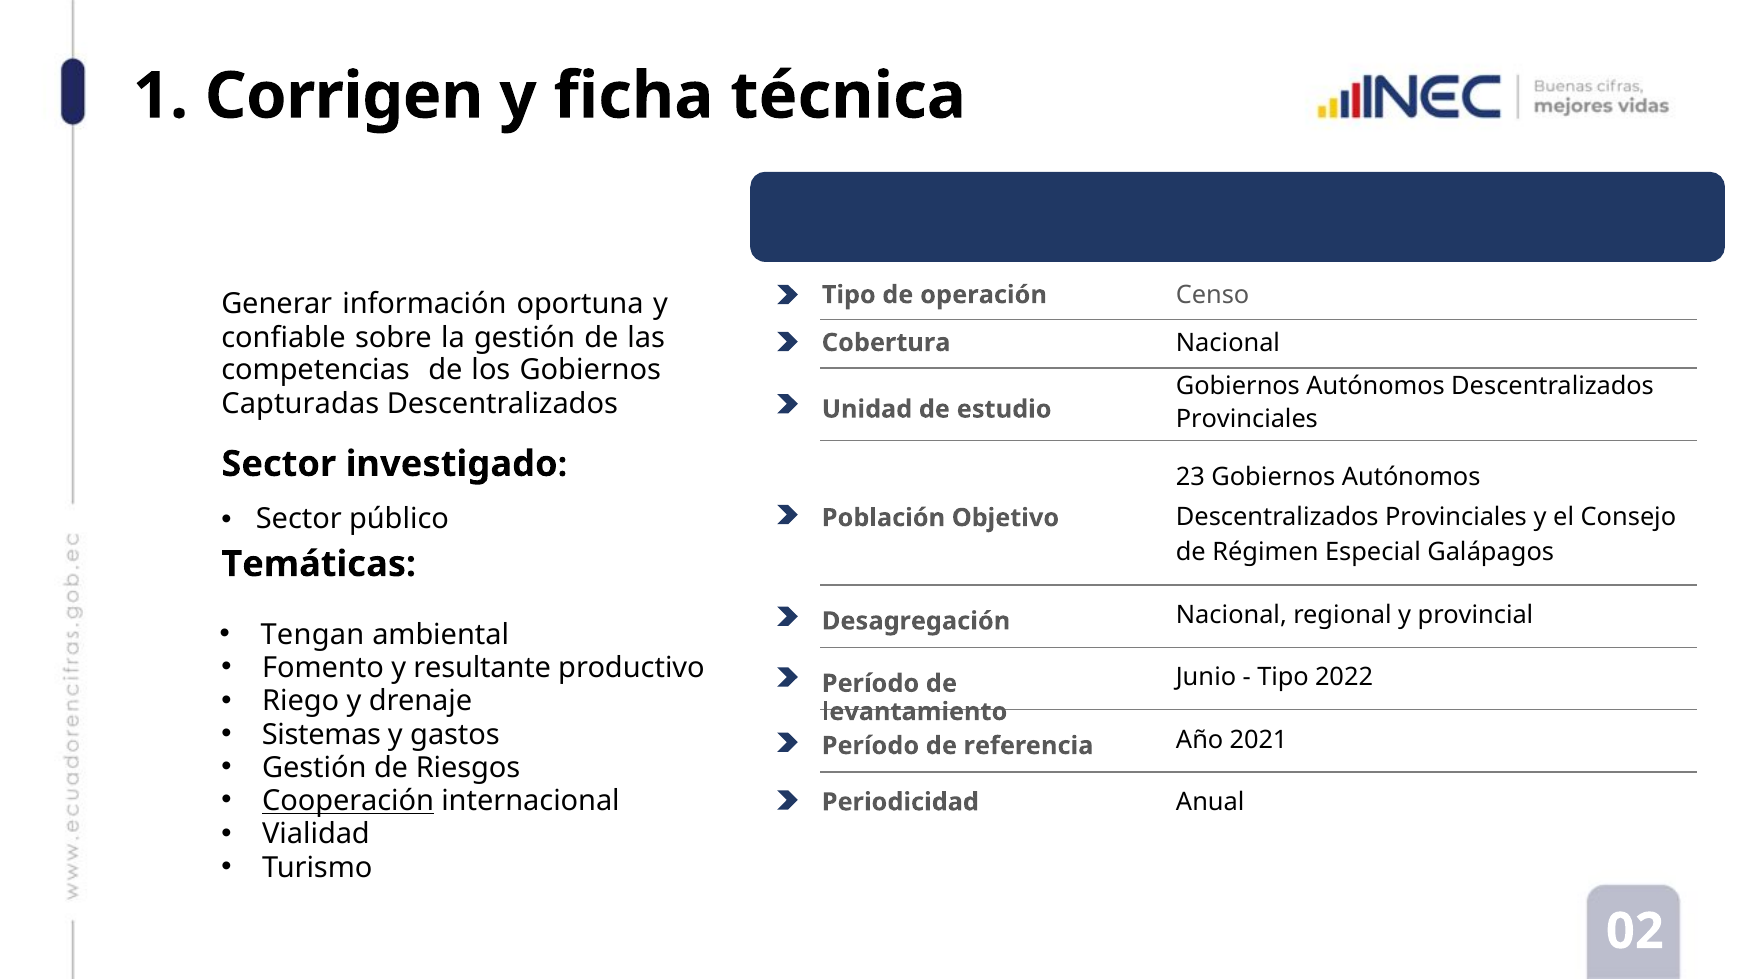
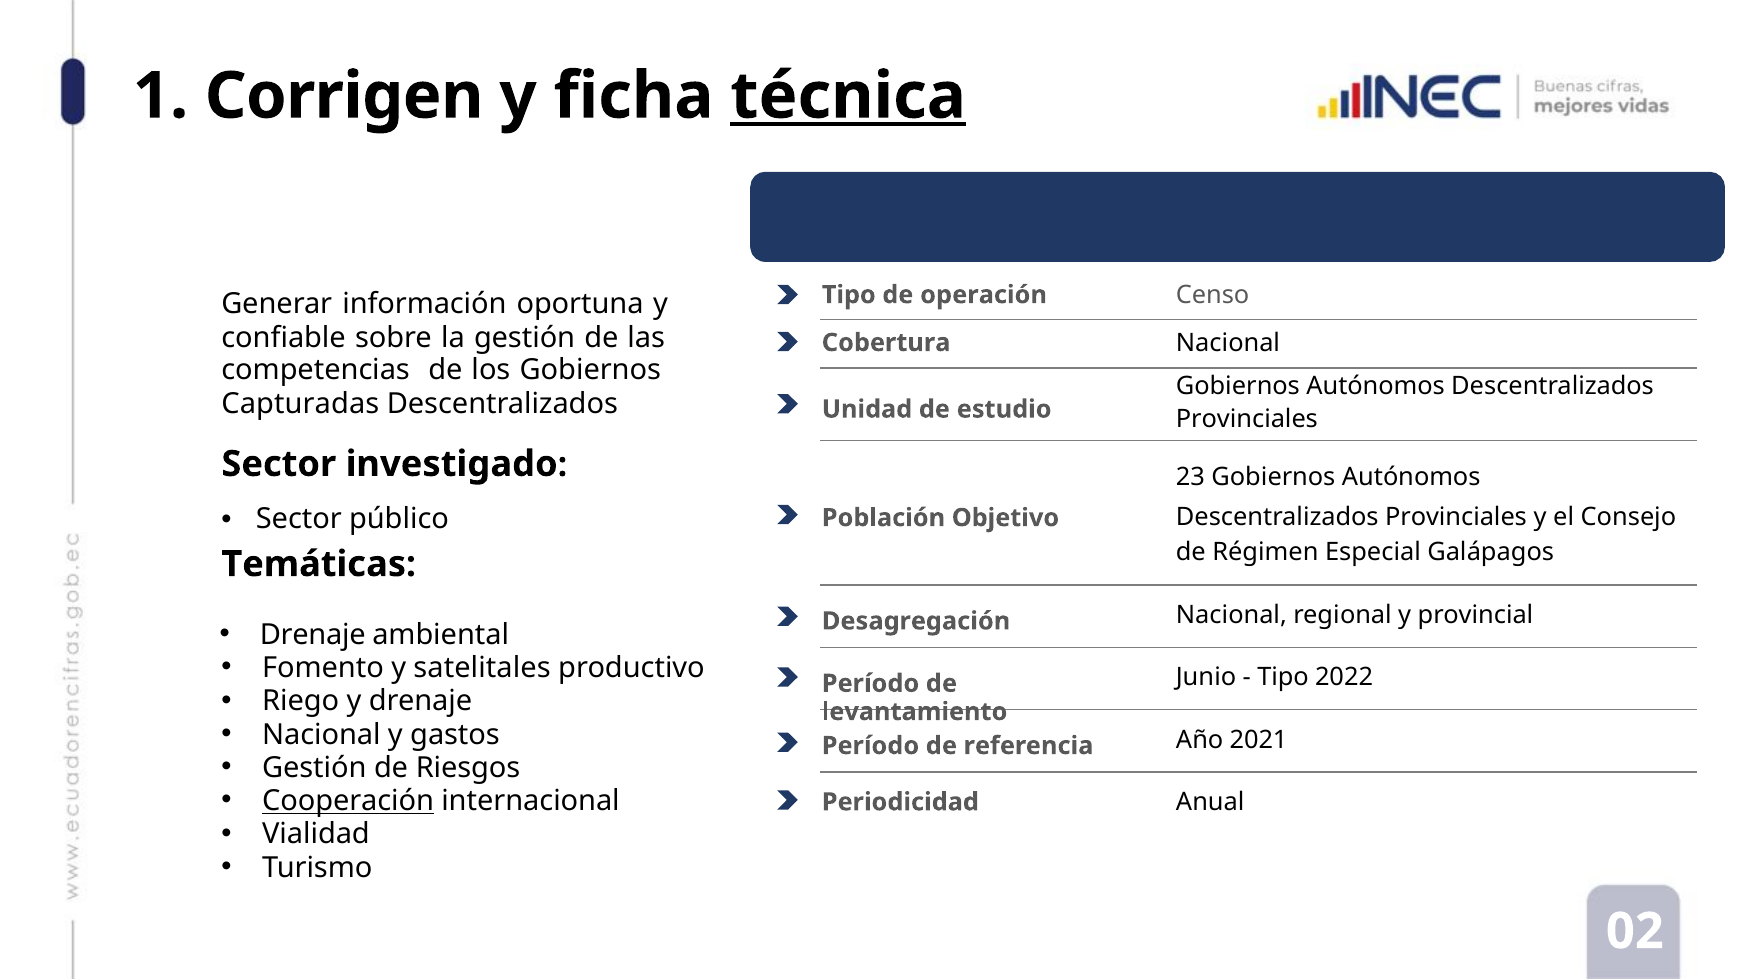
técnica underline: none -> present
Tengan at (312, 635): Tengan -> Drenaje
resultante: resultante -> satelitales
Sistemas at (321, 735): Sistemas -> Nacional
